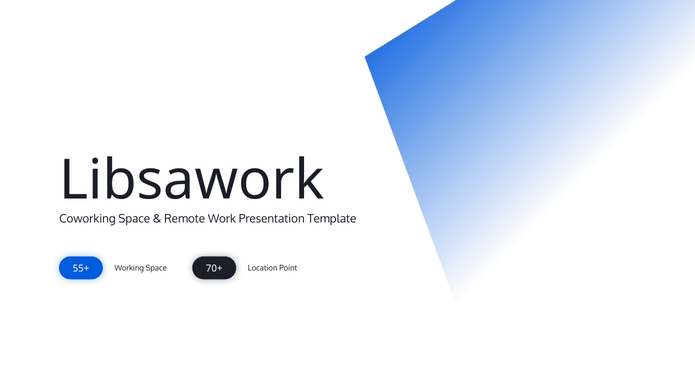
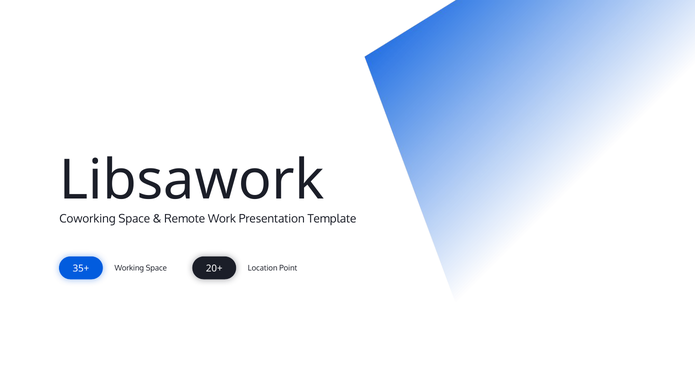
55+: 55+ -> 35+
70+: 70+ -> 20+
